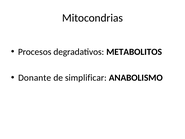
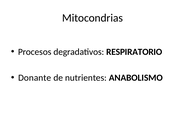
METABOLITOS: METABOLITOS -> RESPIRATORIO
simplificar: simplificar -> nutrientes
